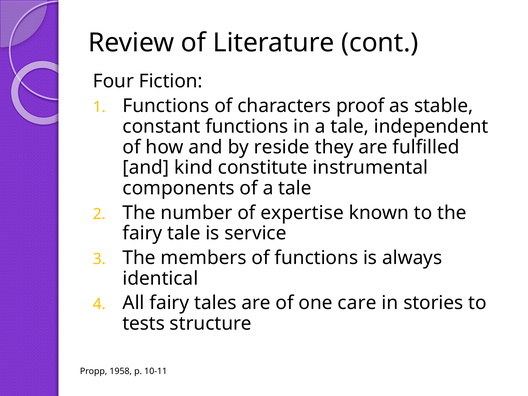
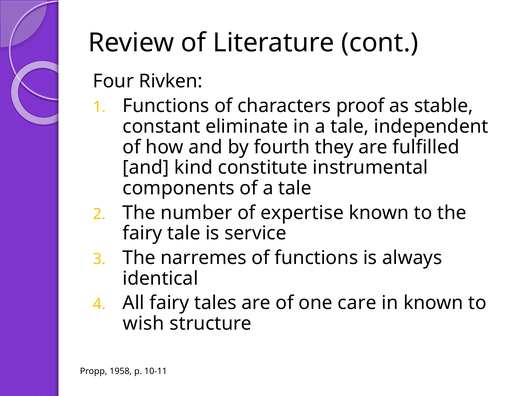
Fiction: Fiction -> Rivken
constant functions: functions -> eliminate
reside: reside -> fourth
members: members -> narremes
in stories: stories -> known
tests: tests -> wish
